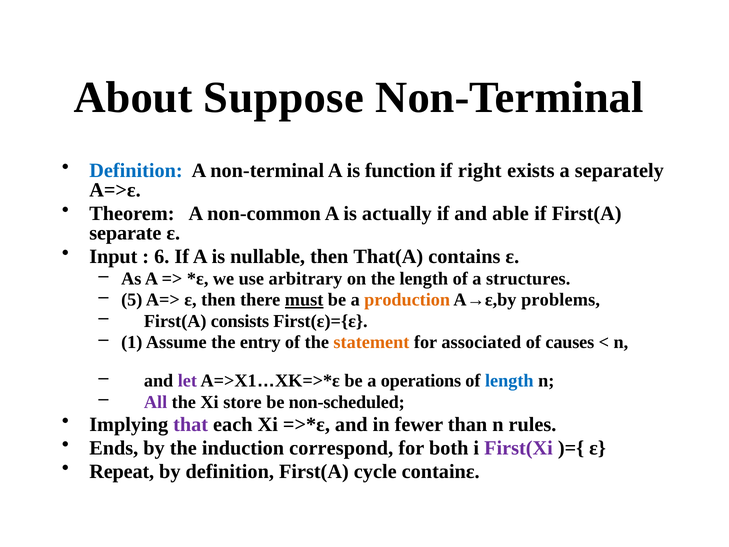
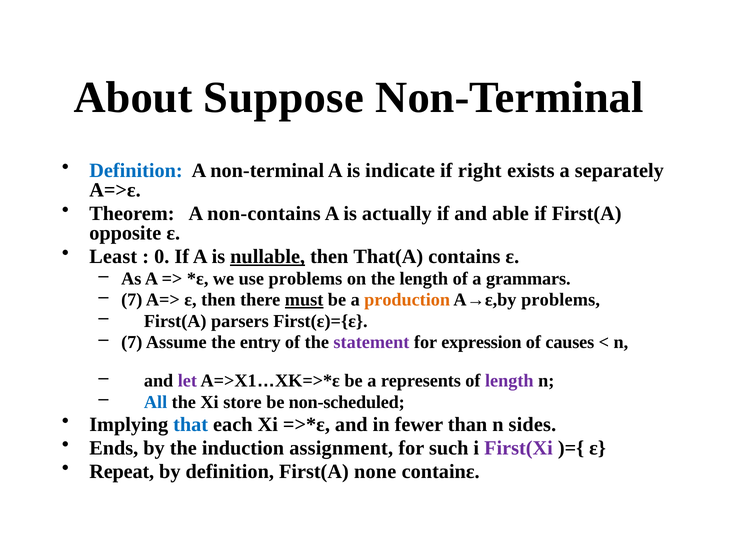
function: function -> indicate
non-common: non-common -> non-contains
separate: separate -> opposite
Input: Input -> Least
6: 6 -> 0
nullable underline: none -> present
use arbitrary: arbitrary -> problems
structures: structures -> grammars
5 at (132, 300): 5 -> 7
consists: consists -> parsers
1 at (132, 342): 1 -> 7
statement colour: orange -> purple
associated: associated -> expression
operations: operations -> represents
length at (509, 381) colour: blue -> purple
All colour: purple -> blue
that colour: purple -> blue
rules: rules -> sides
correspond: correspond -> assignment
both: both -> such
cycle: cycle -> none
